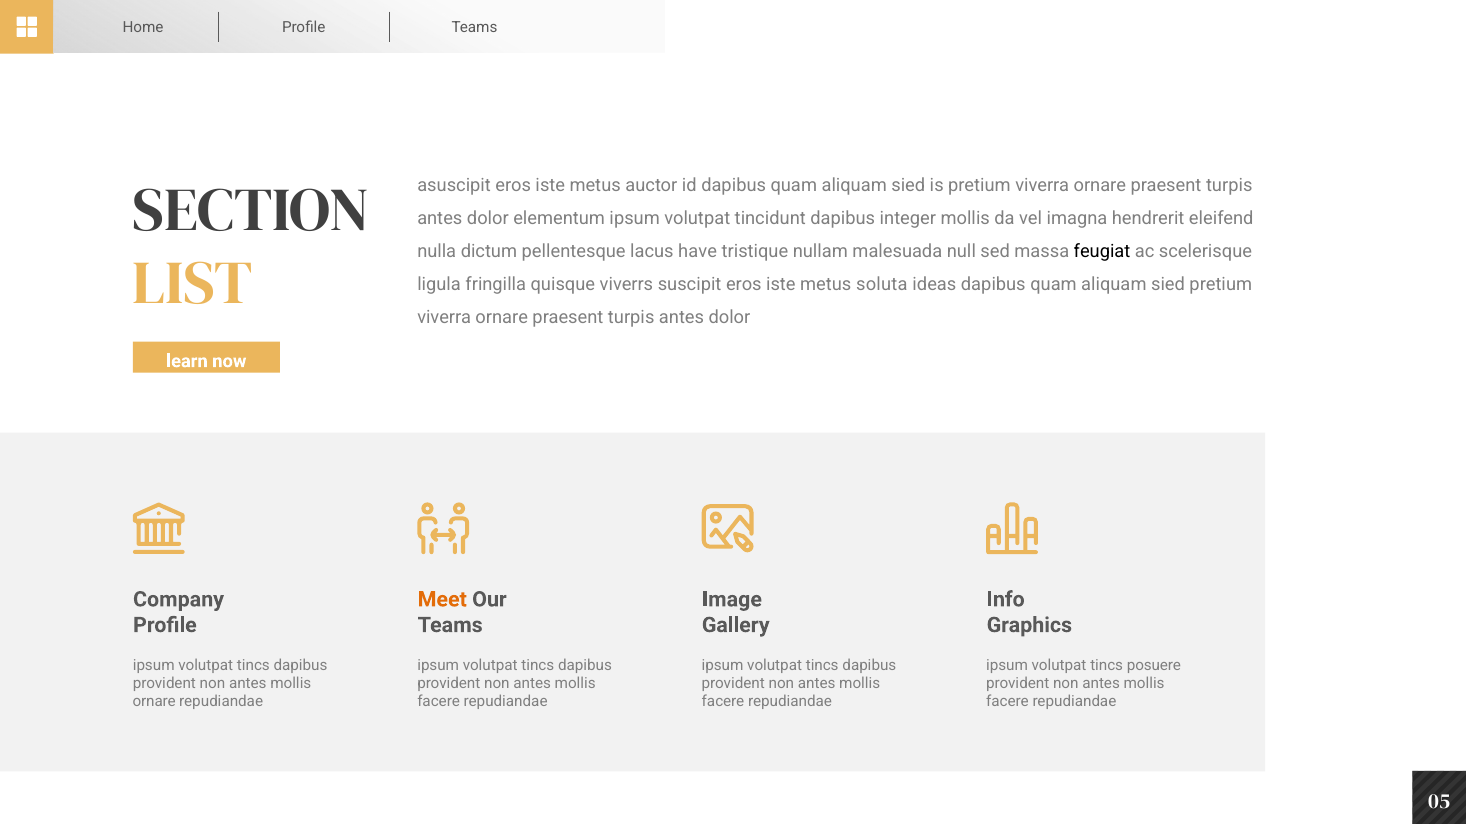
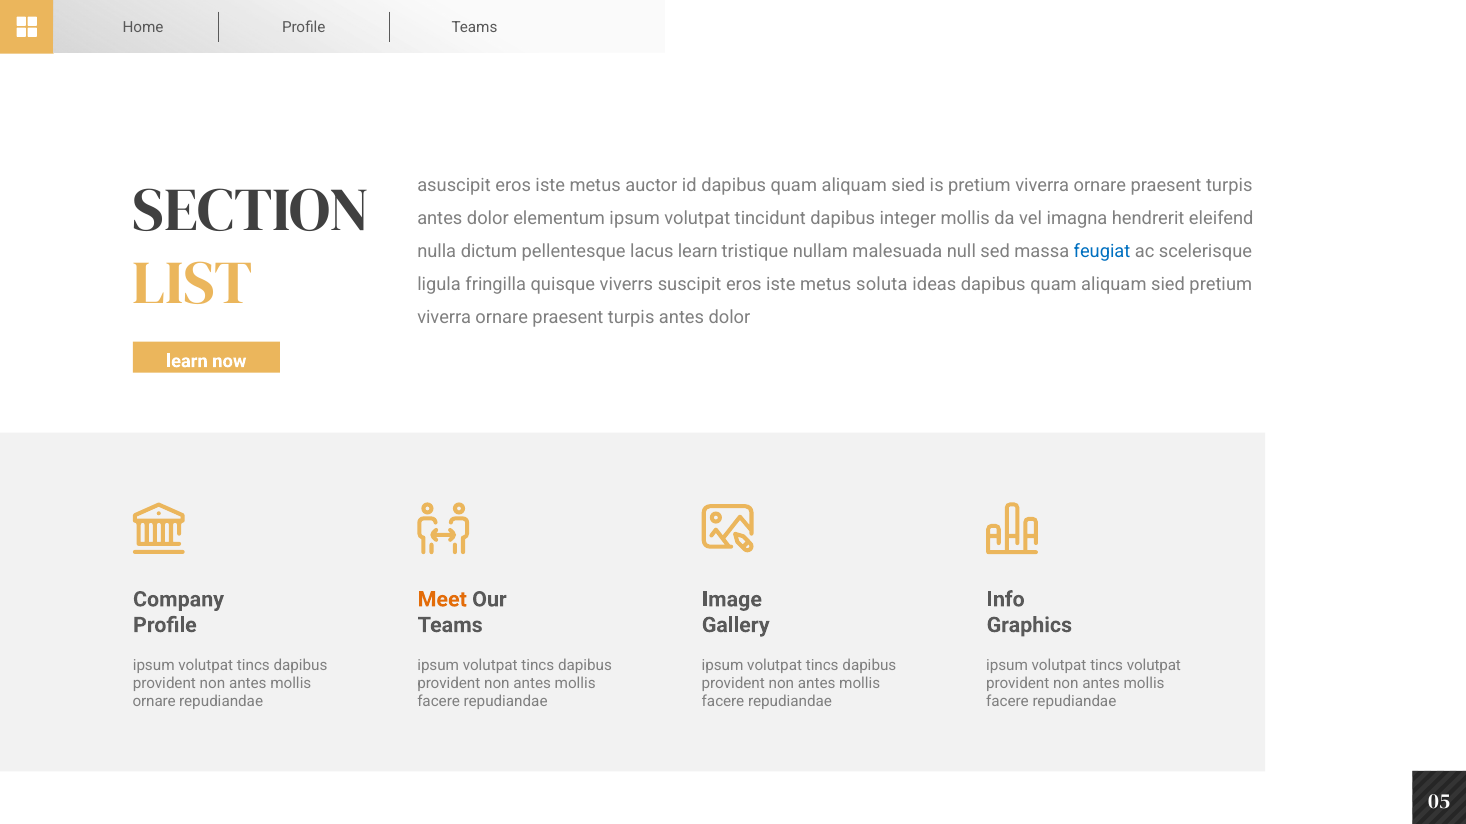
lacus have: have -> learn
feugiat colour: black -> blue
tincs posuere: posuere -> volutpat
